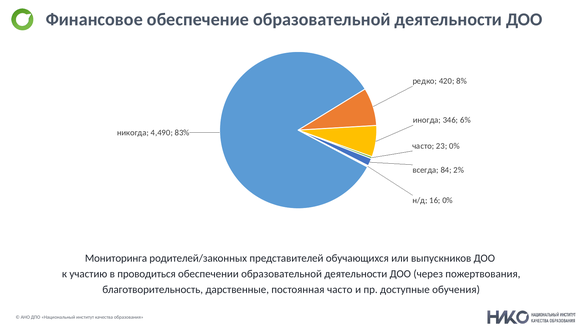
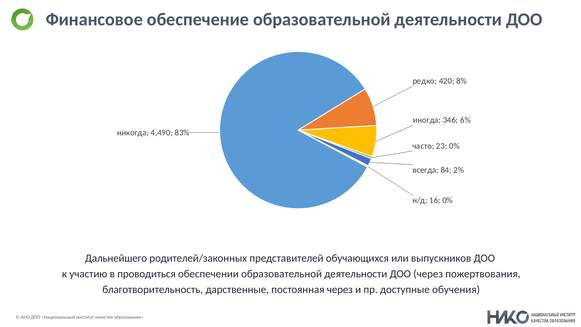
Мониторинга: Мониторинга -> Дальнейшего
постоянная часто: часто -> через
